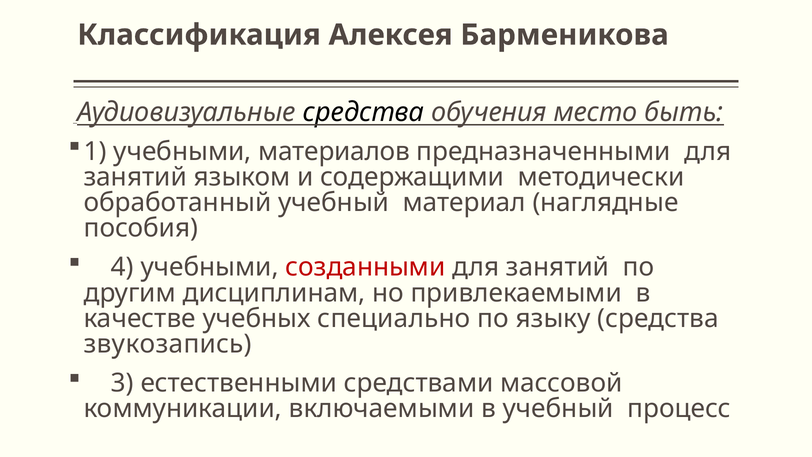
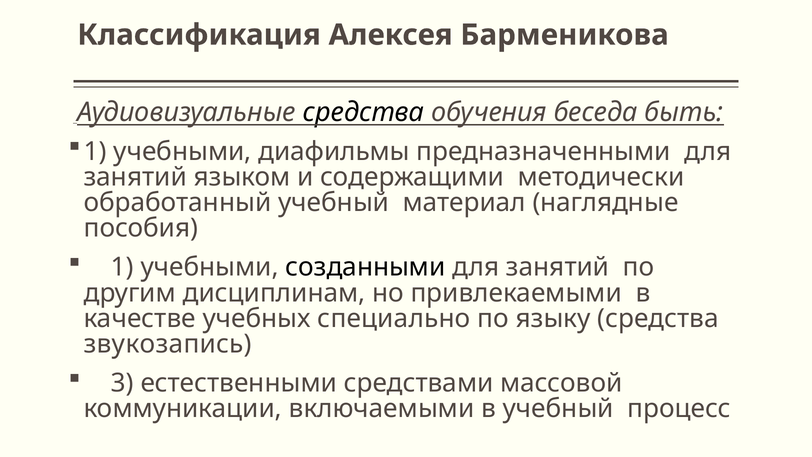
место: место -> беседа
материалов: материалов -> диафильмы
4 at (122, 267): 4 -> 1
созданными colour: red -> black
